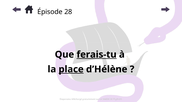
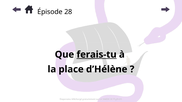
place underline: present -> none
